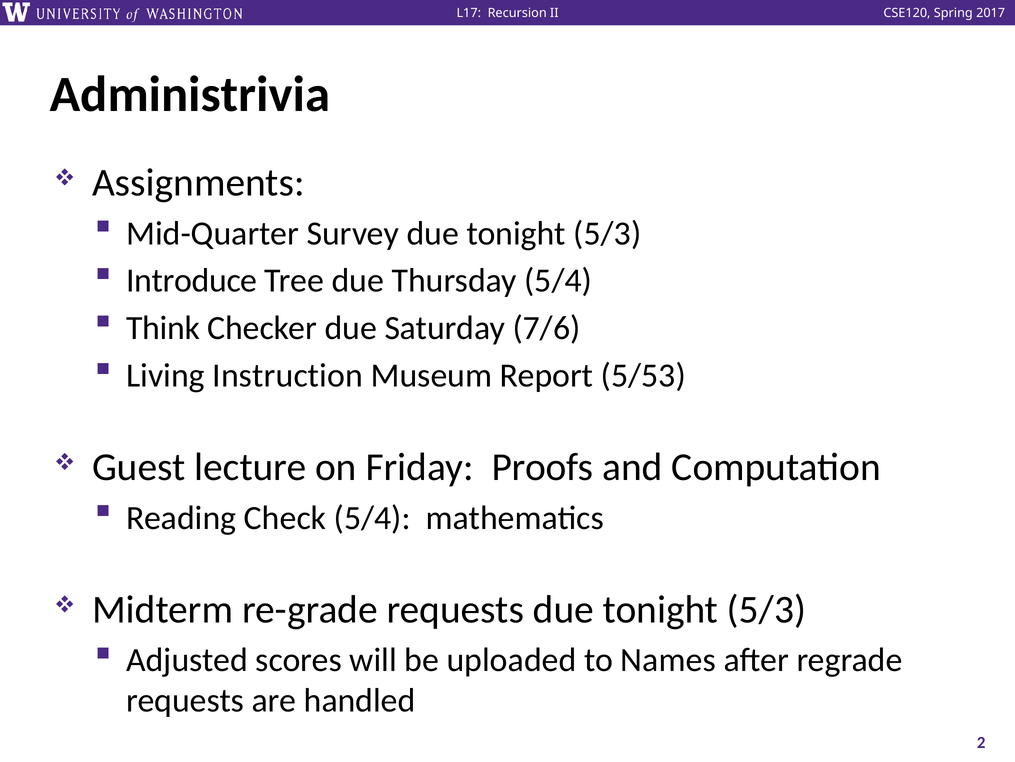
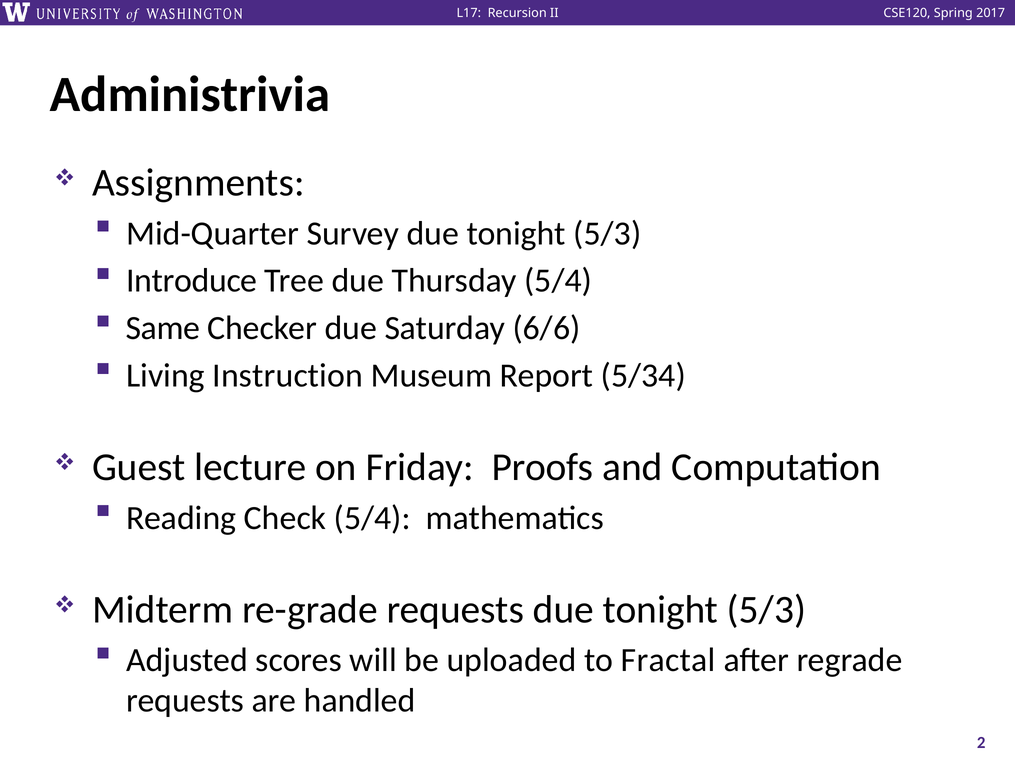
Think: Think -> Same
7/6: 7/6 -> 6/6
5/53: 5/53 -> 5/34
Names: Names -> Fractal
